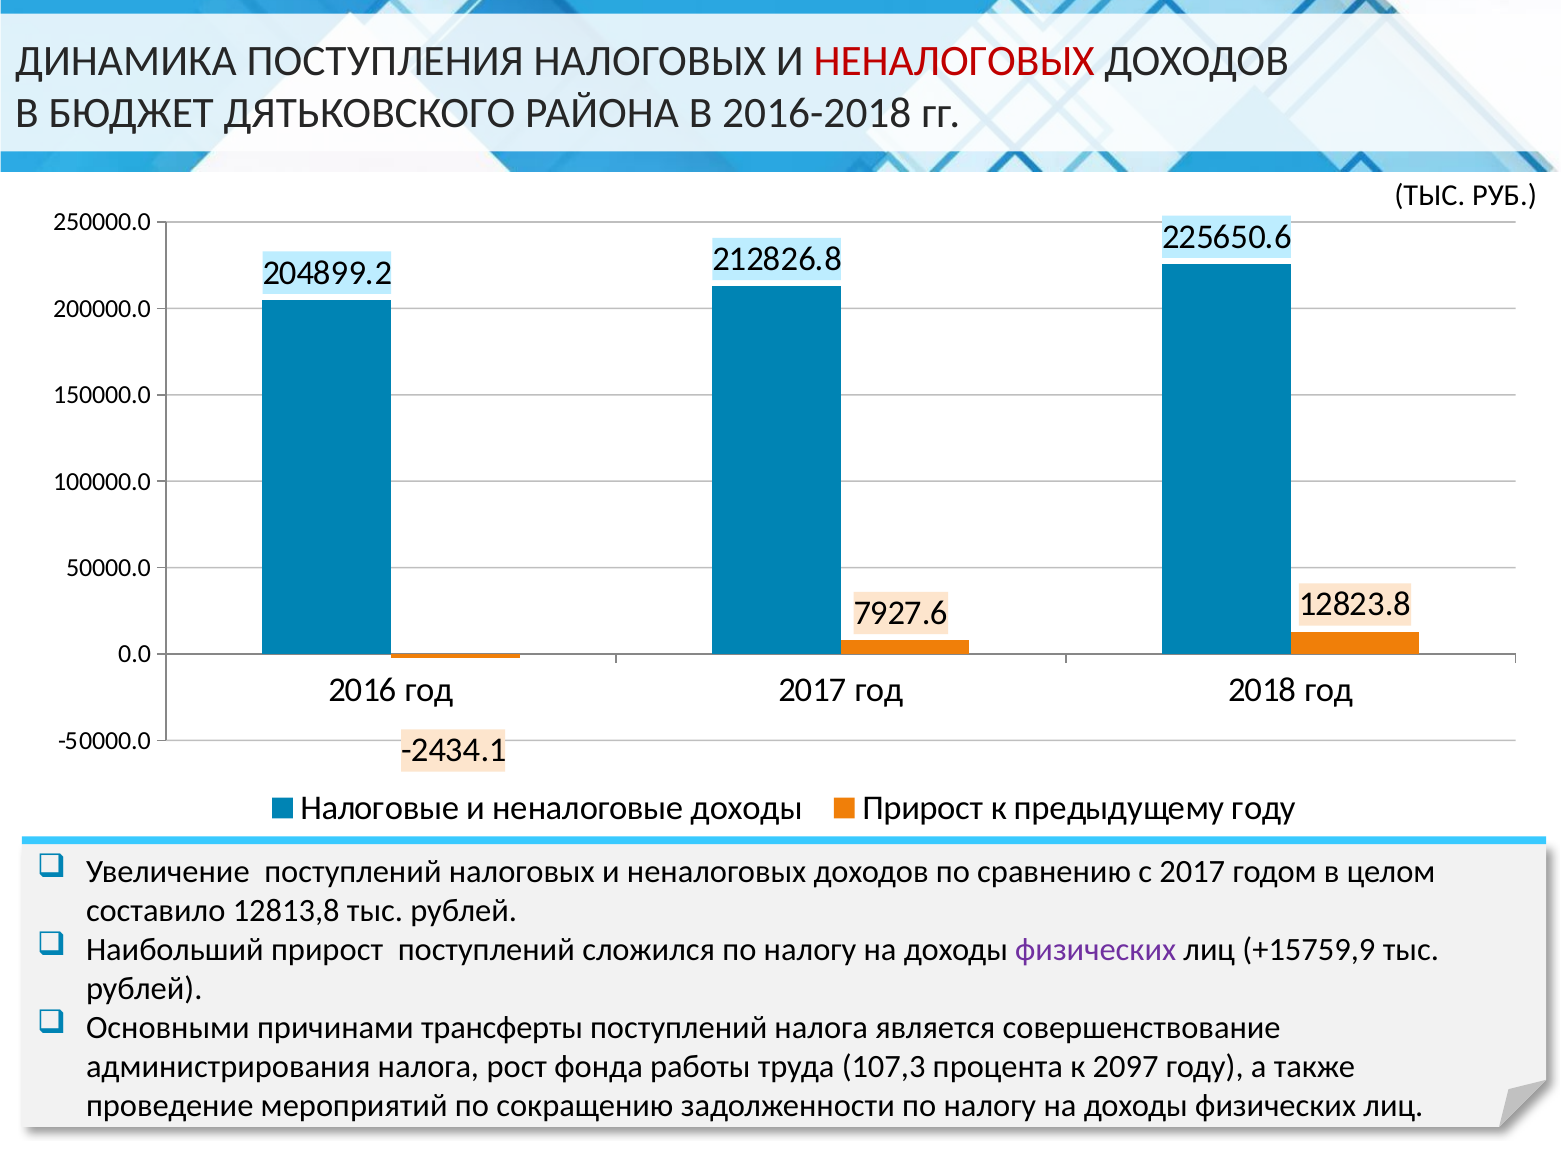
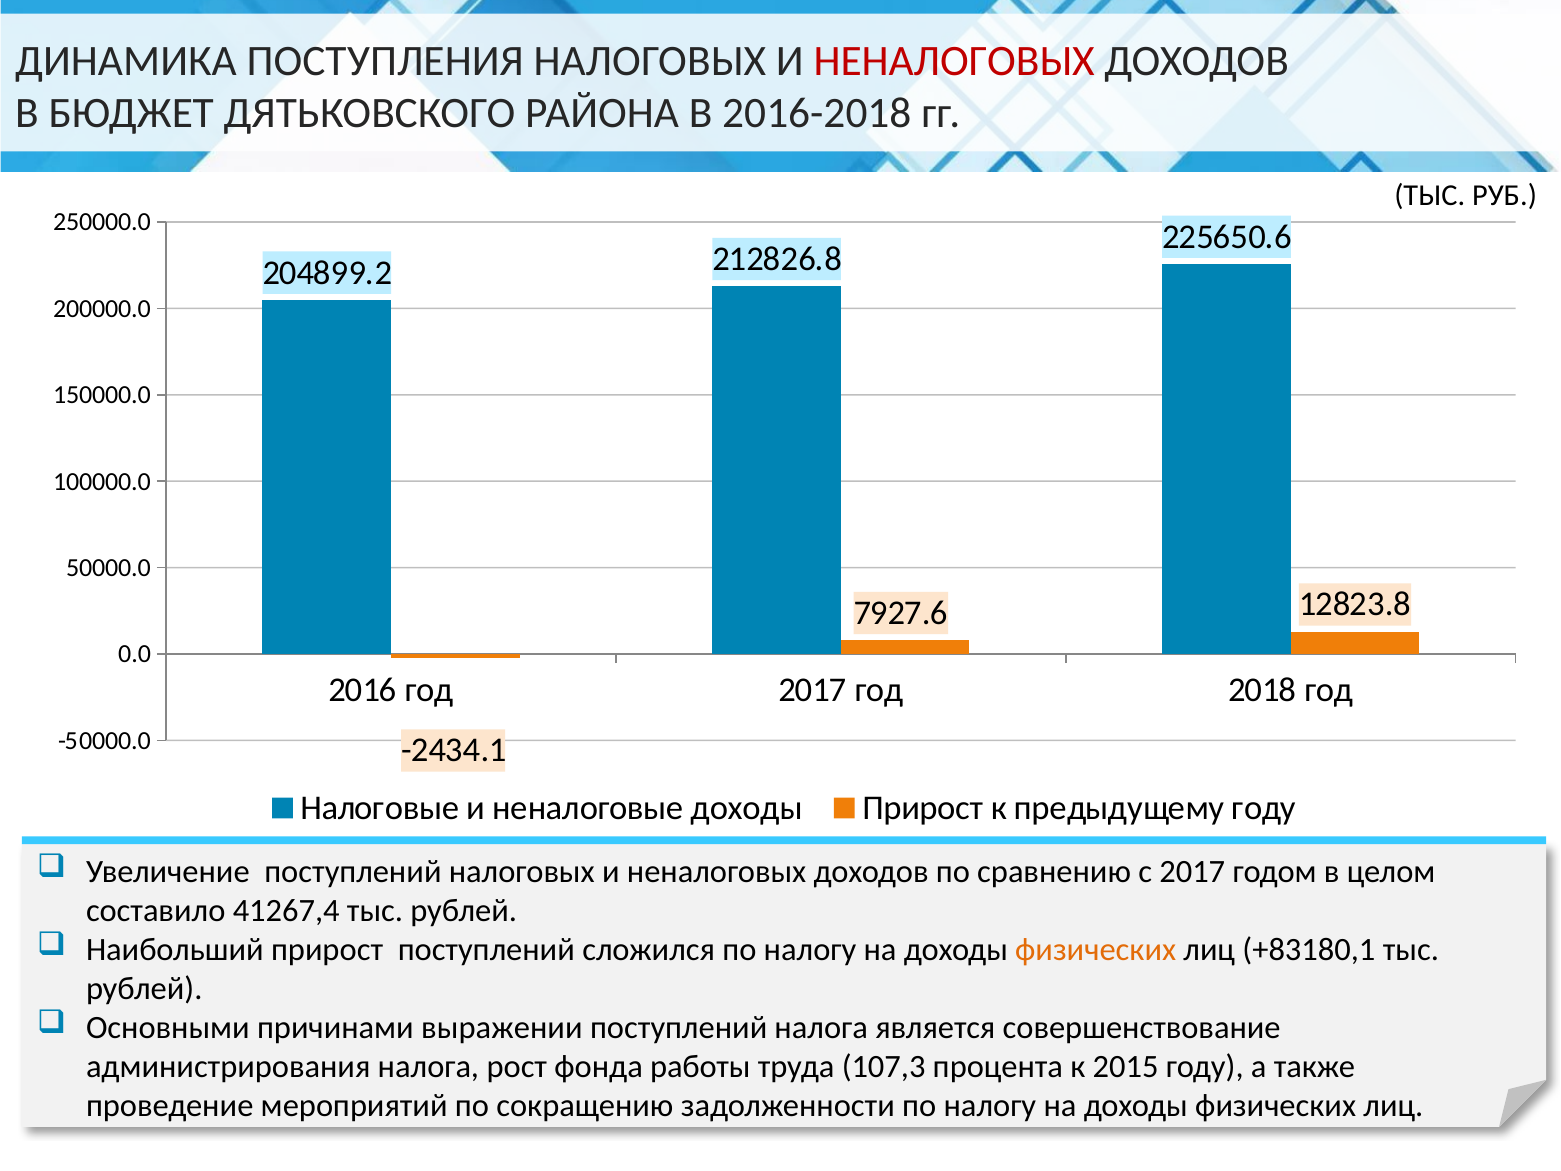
12813,8: 12813,8 -> 41267,4
физических at (1096, 950) colour: purple -> orange
+15759,9: +15759,9 -> +83180,1
трансферты: трансферты -> выражении
2097: 2097 -> 2015
